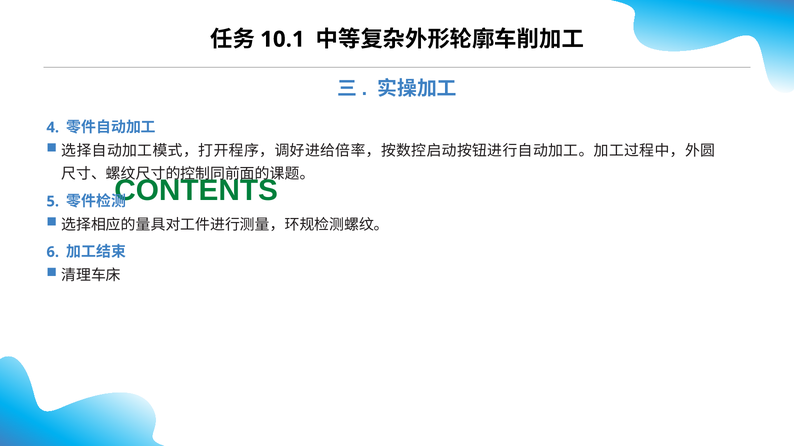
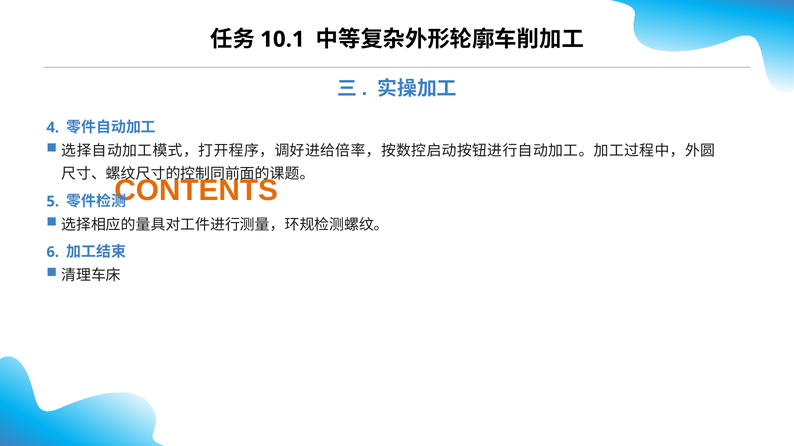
CONTENTS colour: green -> orange
